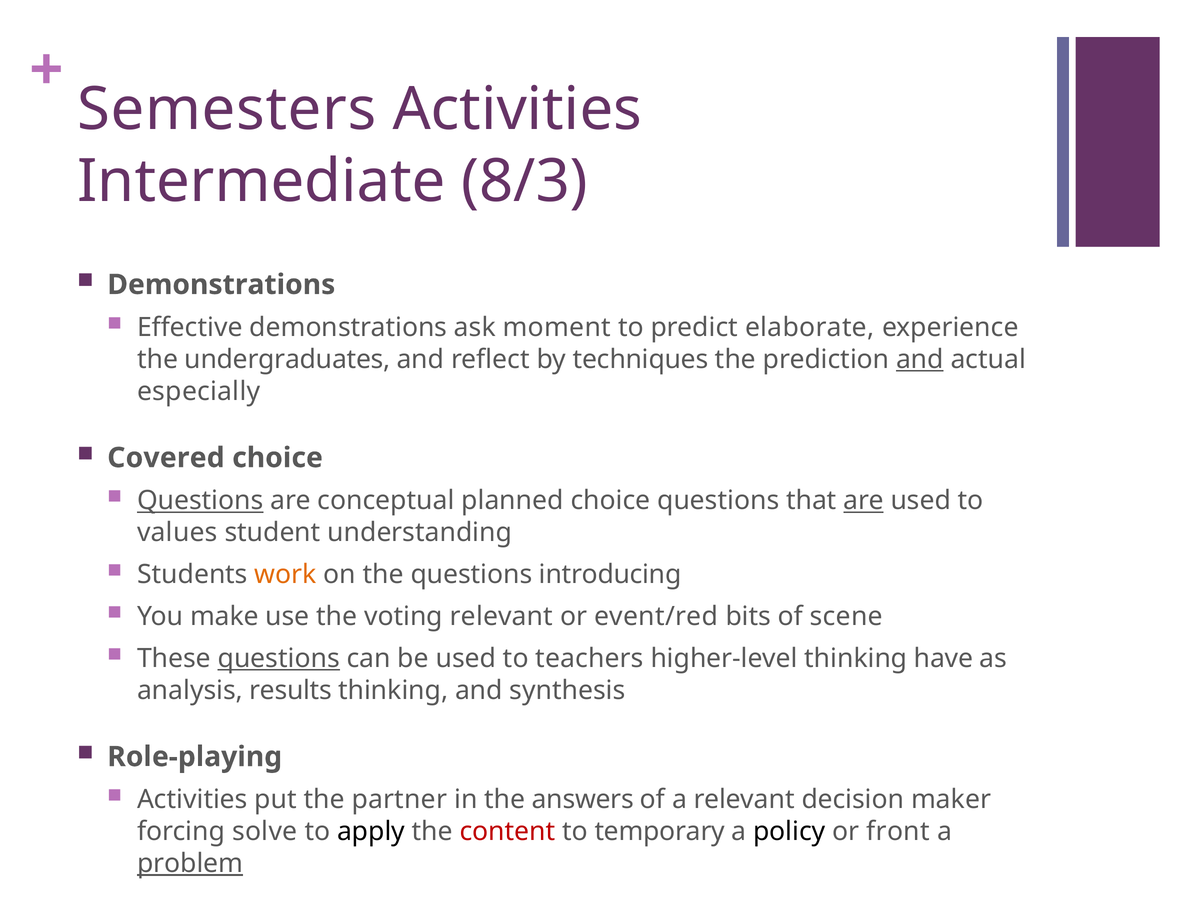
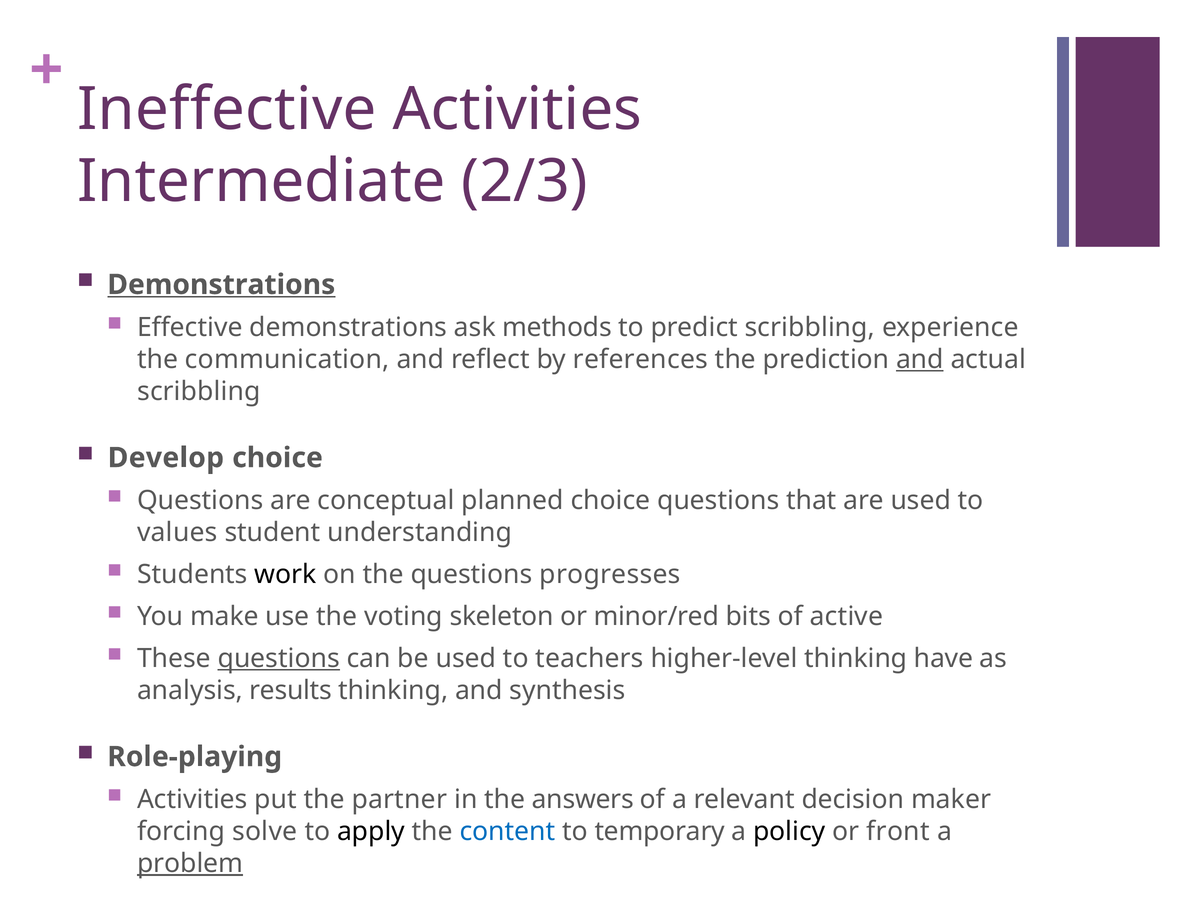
Semesters: Semesters -> Ineffective
8/3: 8/3 -> 2/3
Demonstrations at (221, 285) underline: none -> present
moment: moment -> methods
predict elaborate: elaborate -> scribbling
undergraduates: undergraduates -> communication
techniques: techniques -> references
especially at (199, 391): especially -> scribbling
Covered: Covered -> Develop
Questions at (200, 500) underline: present -> none
are at (864, 500) underline: present -> none
work colour: orange -> black
introducing: introducing -> progresses
voting relevant: relevant -> skeleton
event/red: event/red -> minor/red
scene: scene -> active
content colour: red -> blue
